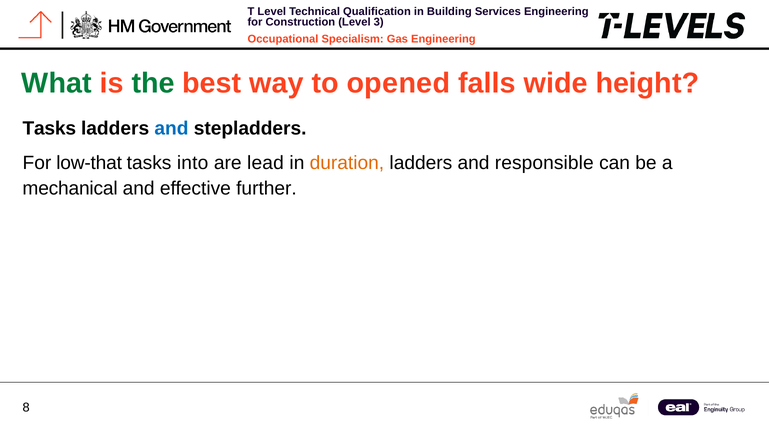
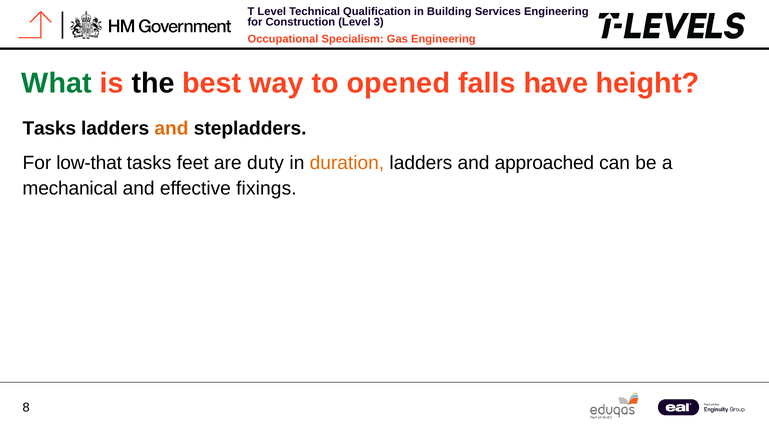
the colour: green -> black
wide: wide -> have
and at (171, 128) colour: blue -> orange
into: into -> feet
lead: lead -> duty
responsible: responsible -> approached
further: further -> fixings
